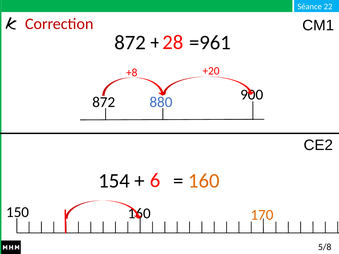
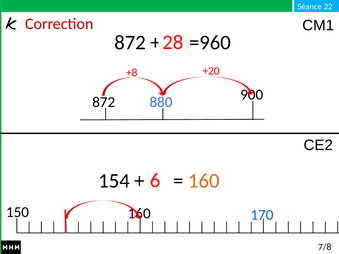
=961: =961 -> =960
170 colour: orange -> blue
5/8: 5/8 -> 7/8
